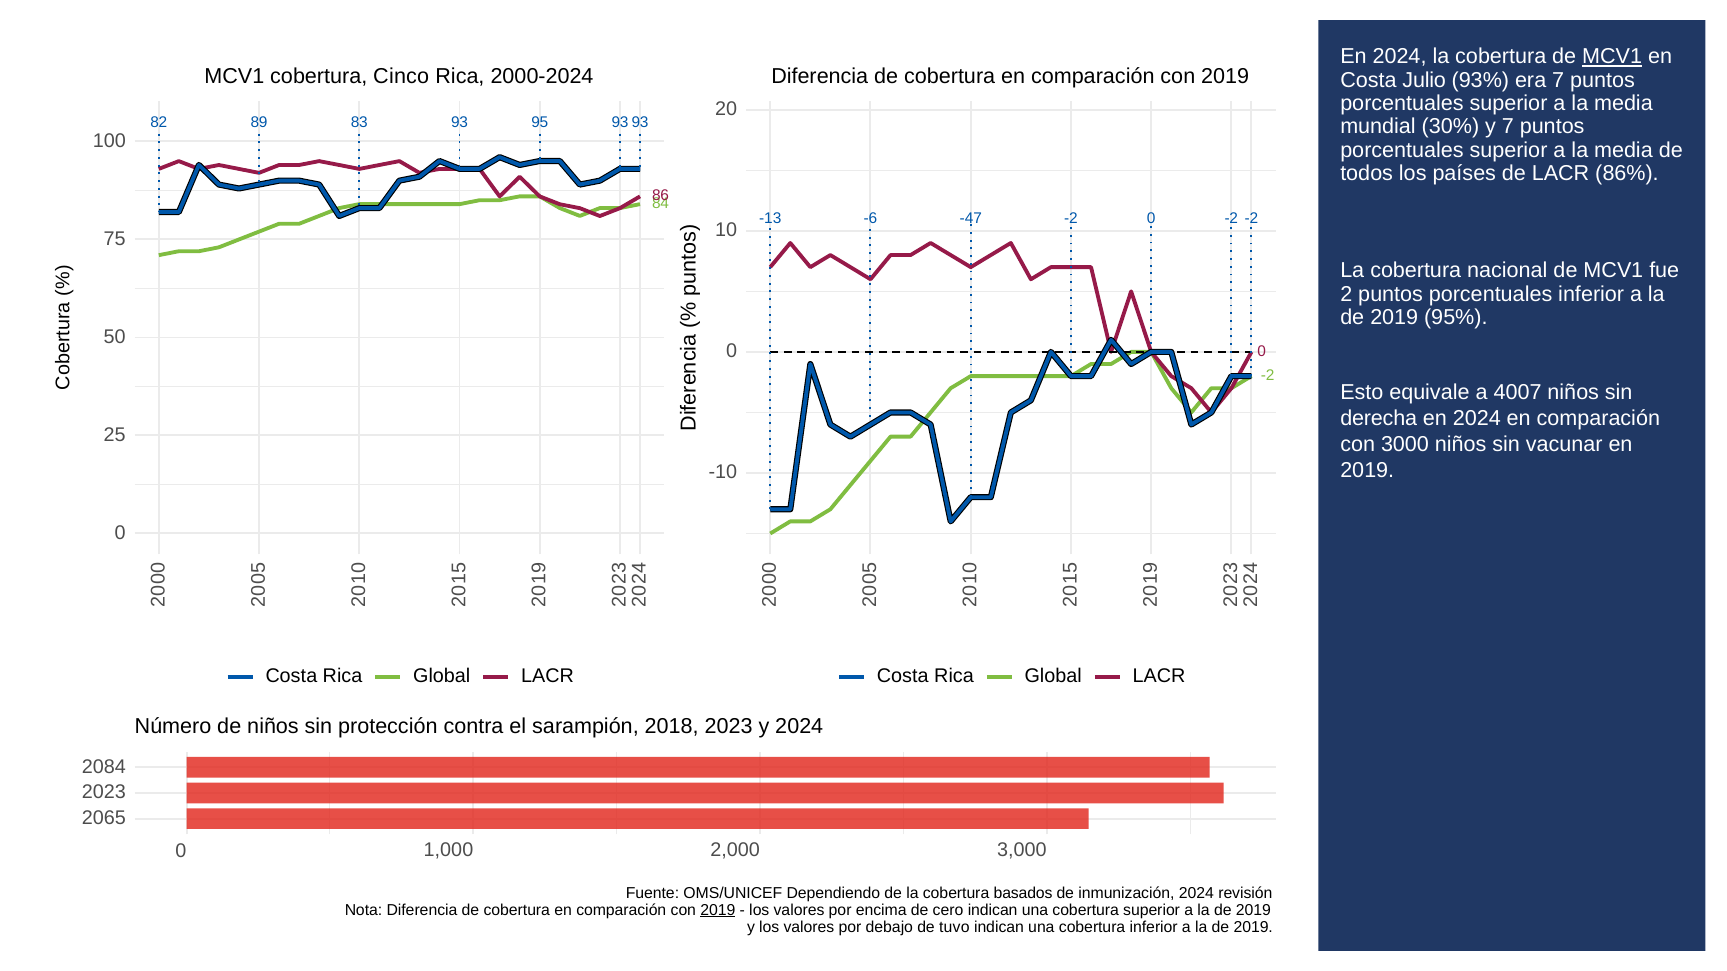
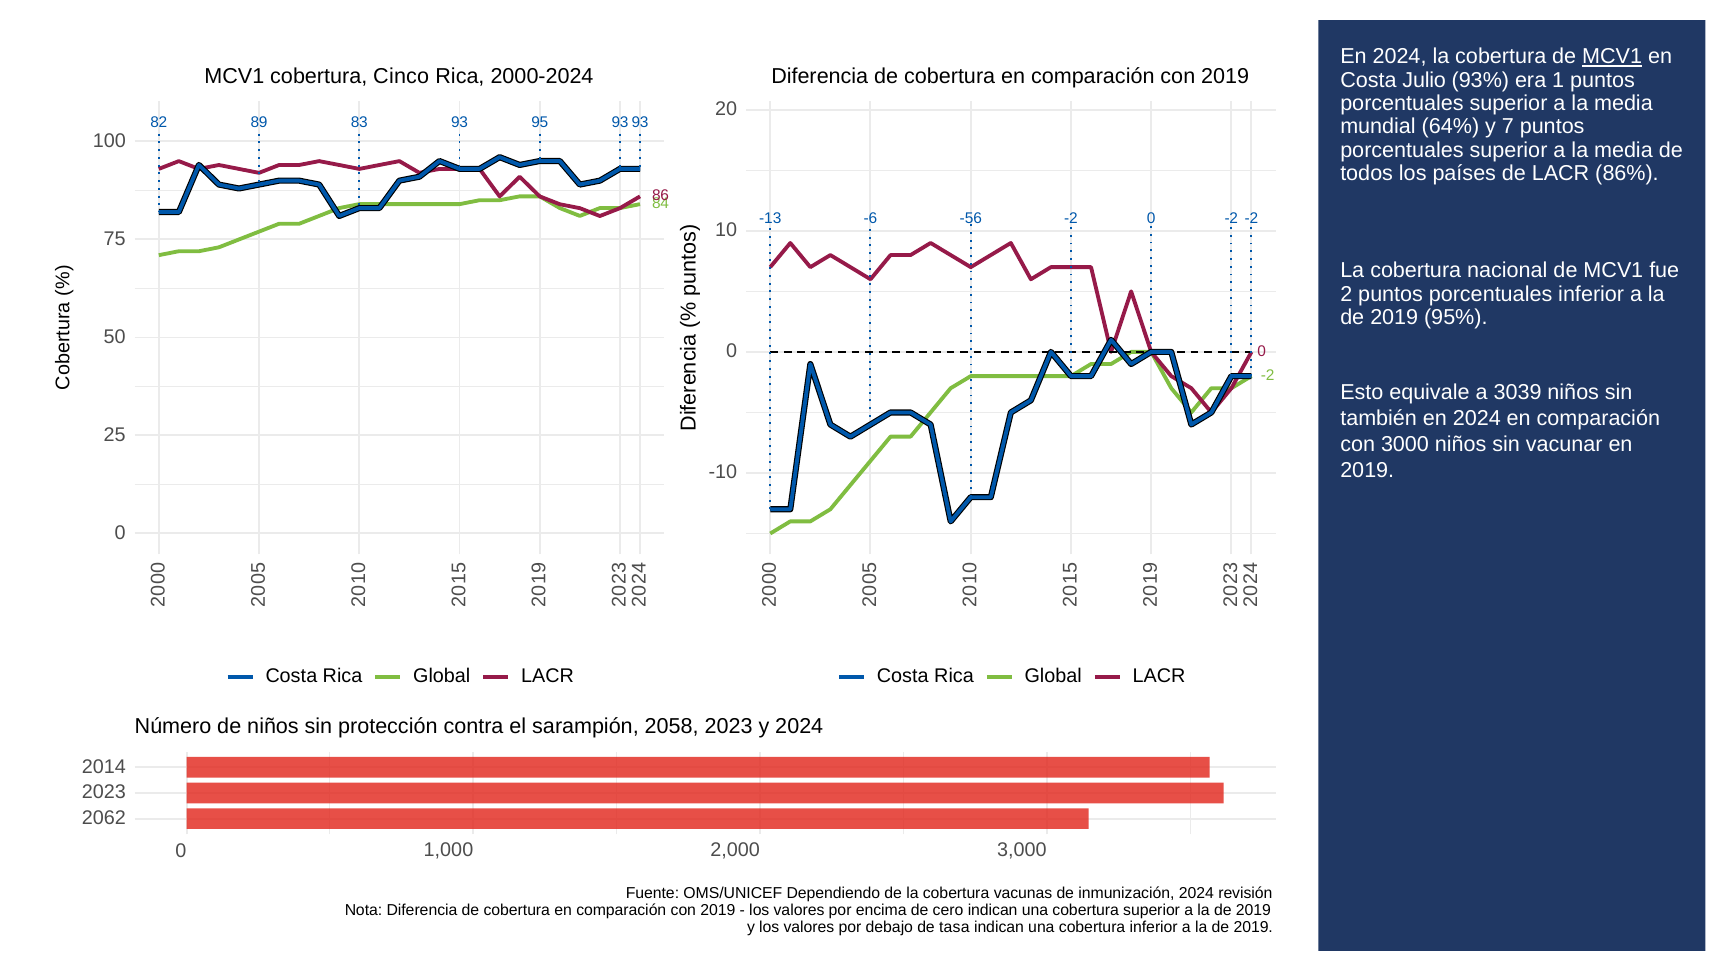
era 7: 7 -> 1
30%: 30% -> 64%
-47: -47 -> -56
4007: 4007 -> 3039
derecha: derecha -> también
2018: 2018 -> 2058
2084: 2084 -> 2014
2065: 2065 -> 2062
basados: basados -> vacunas
2019 at (718, 910) underline: present -> none
tuvo: tuvo -> tasa
